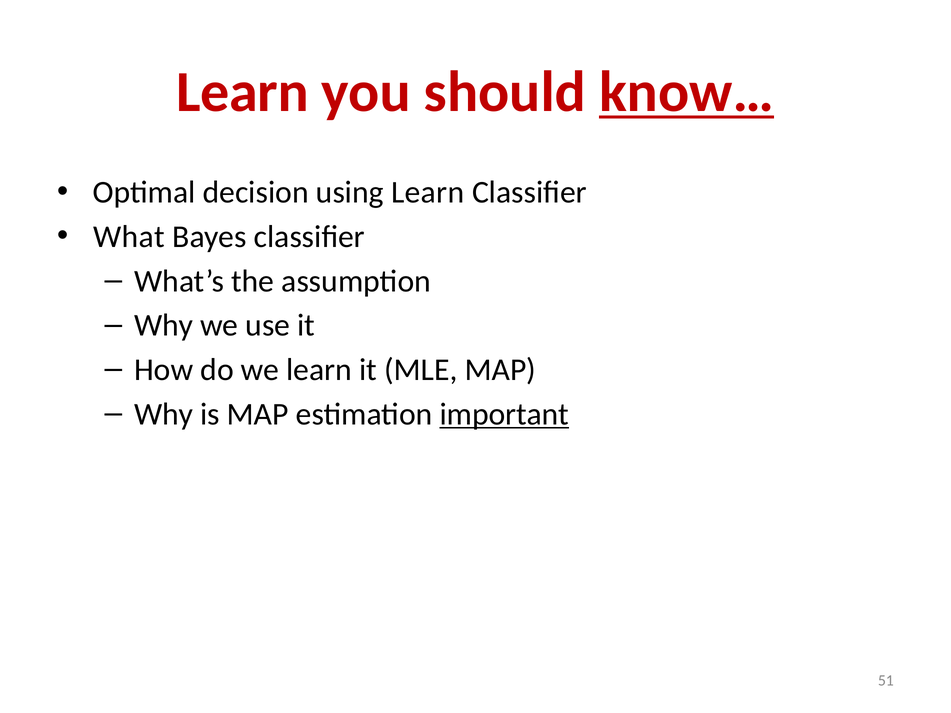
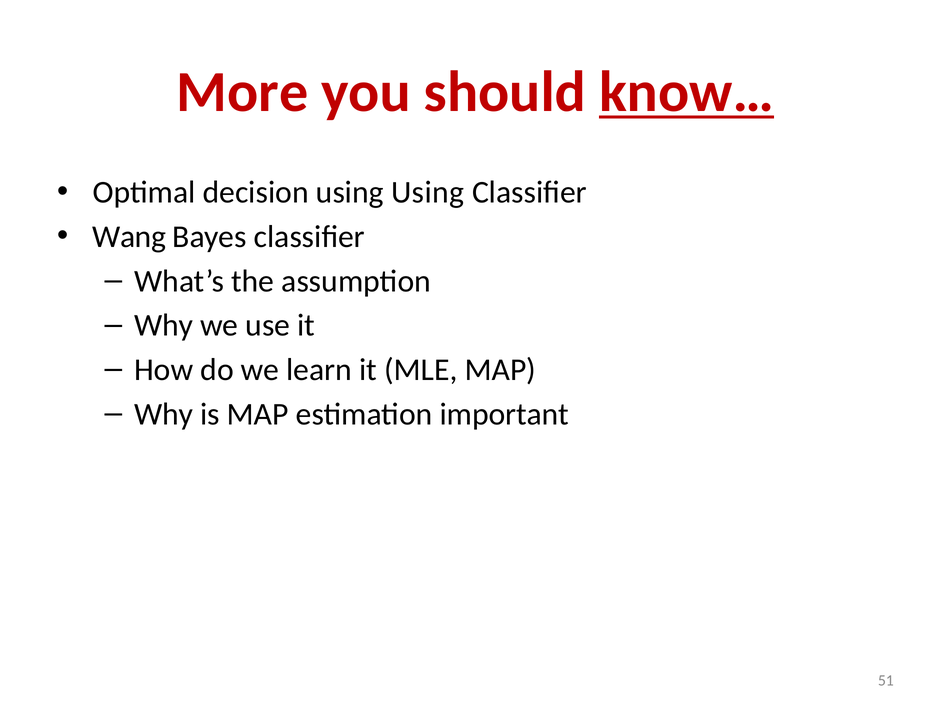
Learn at (242, 92): Learn -> More
using Learn: Learn -> Using
What: What -> Wang
important underline: present -> none
